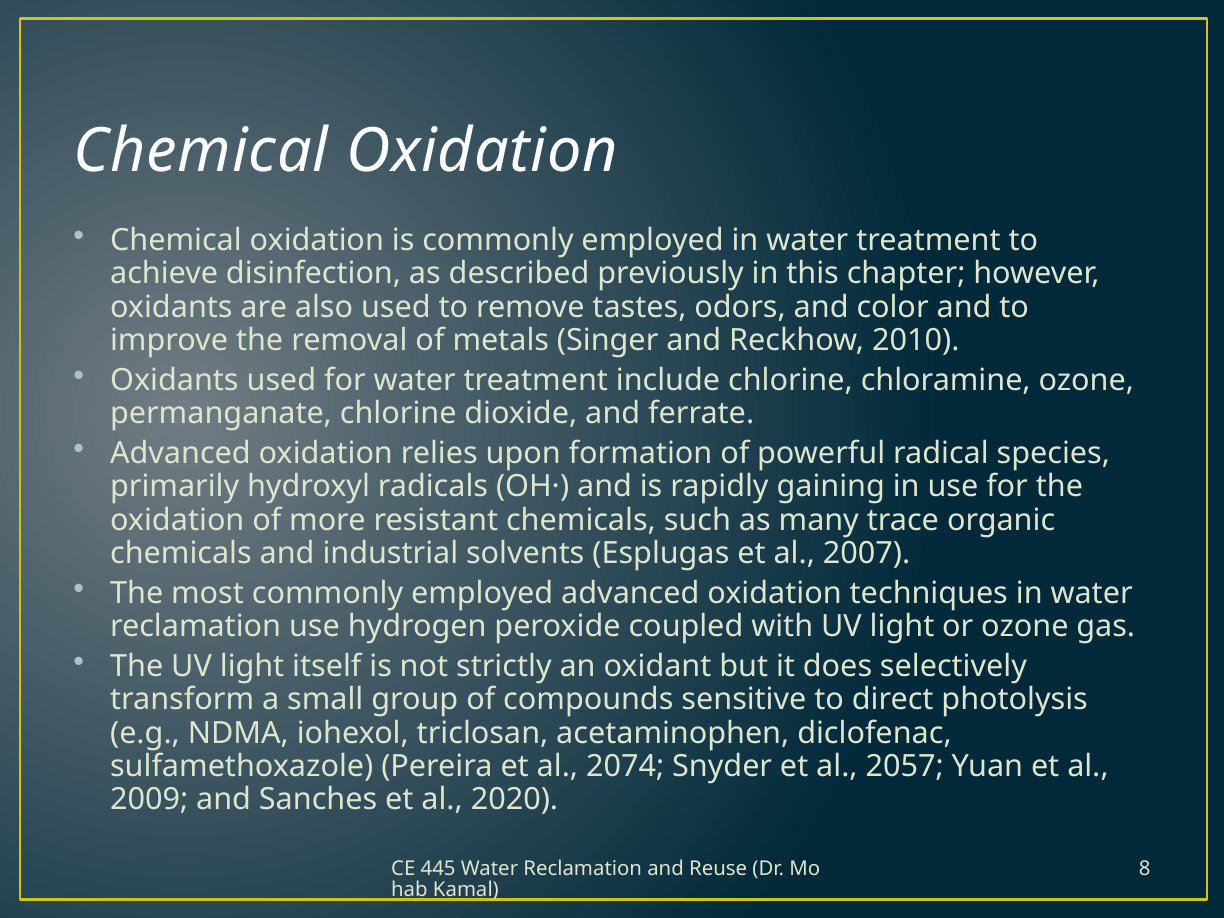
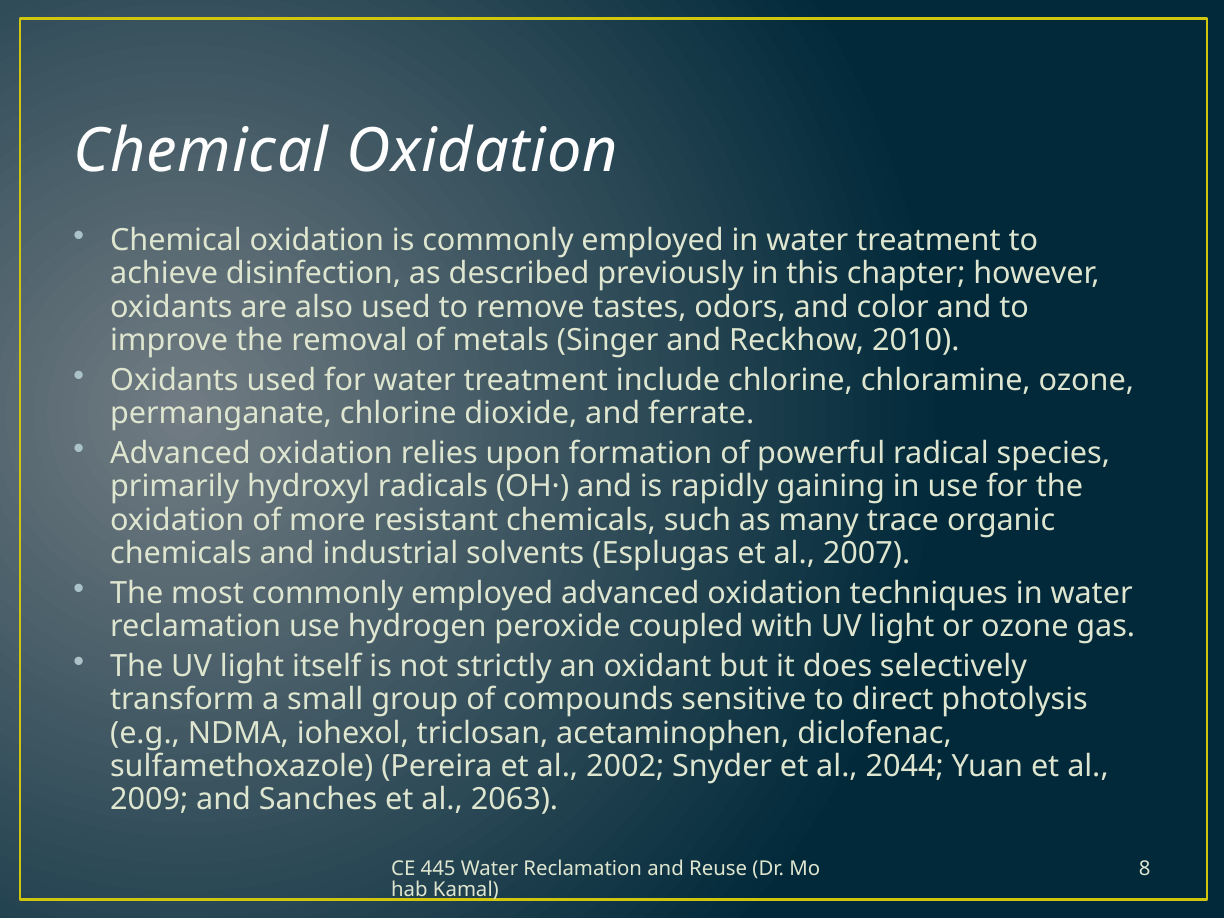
2074: 2074 -> 2002
2057: 2057 -> 2044
2020: 2020 -> 2063
